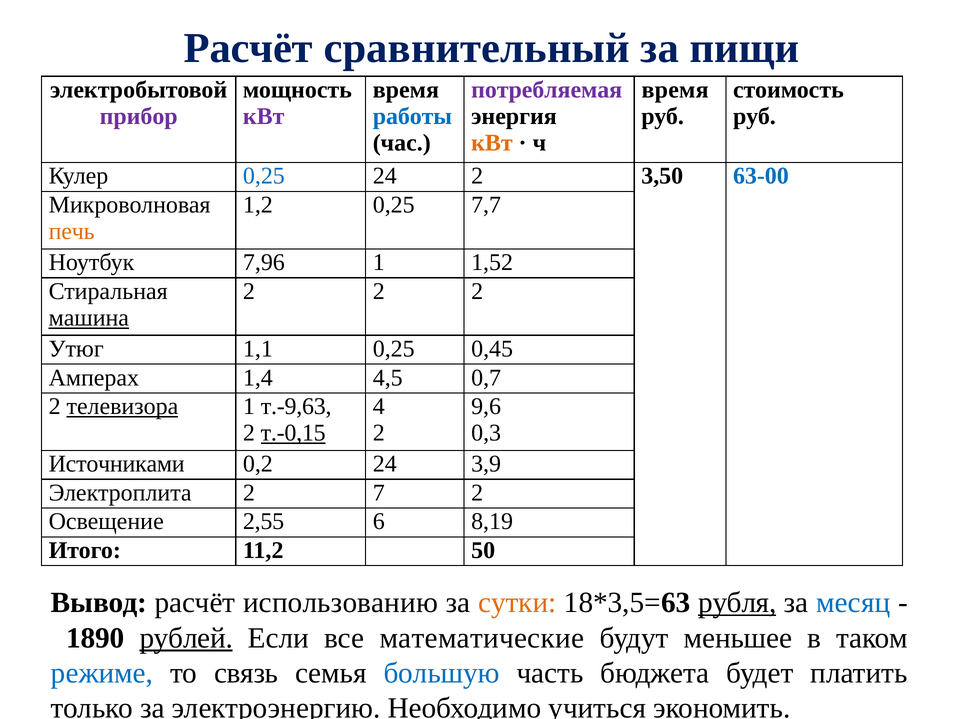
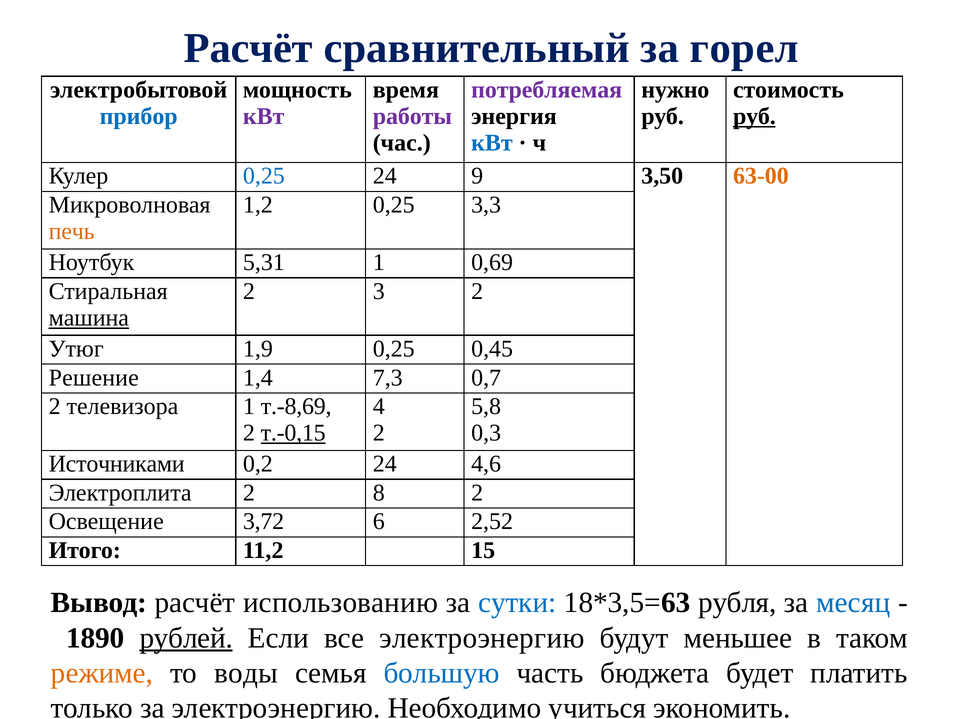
пищи: пищи -> горел
время at (675, 90): время -> нужно
прибор colour: purple -> blue
работы colour: blue -> purple
руб at (754, 116) underline: none -> present
кВт at (492, 143) colour: orange -> blue
24 2: 2 -> 9
63-00 colour: blue -> orange
7,7: 7,7 -> 3,3
7,96: 7,96 -> 5,31
1,52: 1,52 -> 0,69
2 at (379, 291): 2 -> 3
1,1: 1,1 -> 1,9
Амперах: Амперах -> Решение
4,5: 4,5 -> 7,3
телевизора underline: present -> none
т.-9,63: т.-9,63 -> т.-8,69
9,6: 9,6 -> 5,8
3,9: 3,9 -> 4,6
7: 7 -> 8
2,55: 2,55 -> 3,72
8,19: 8,19 -> 2,52
50: 50 -> 15
сутки colour: orange -> blue
рубля underline: present -> none
все математические: математические -> электроэнергию
режиме colour: blue -> orange
связь: связь -> воды
